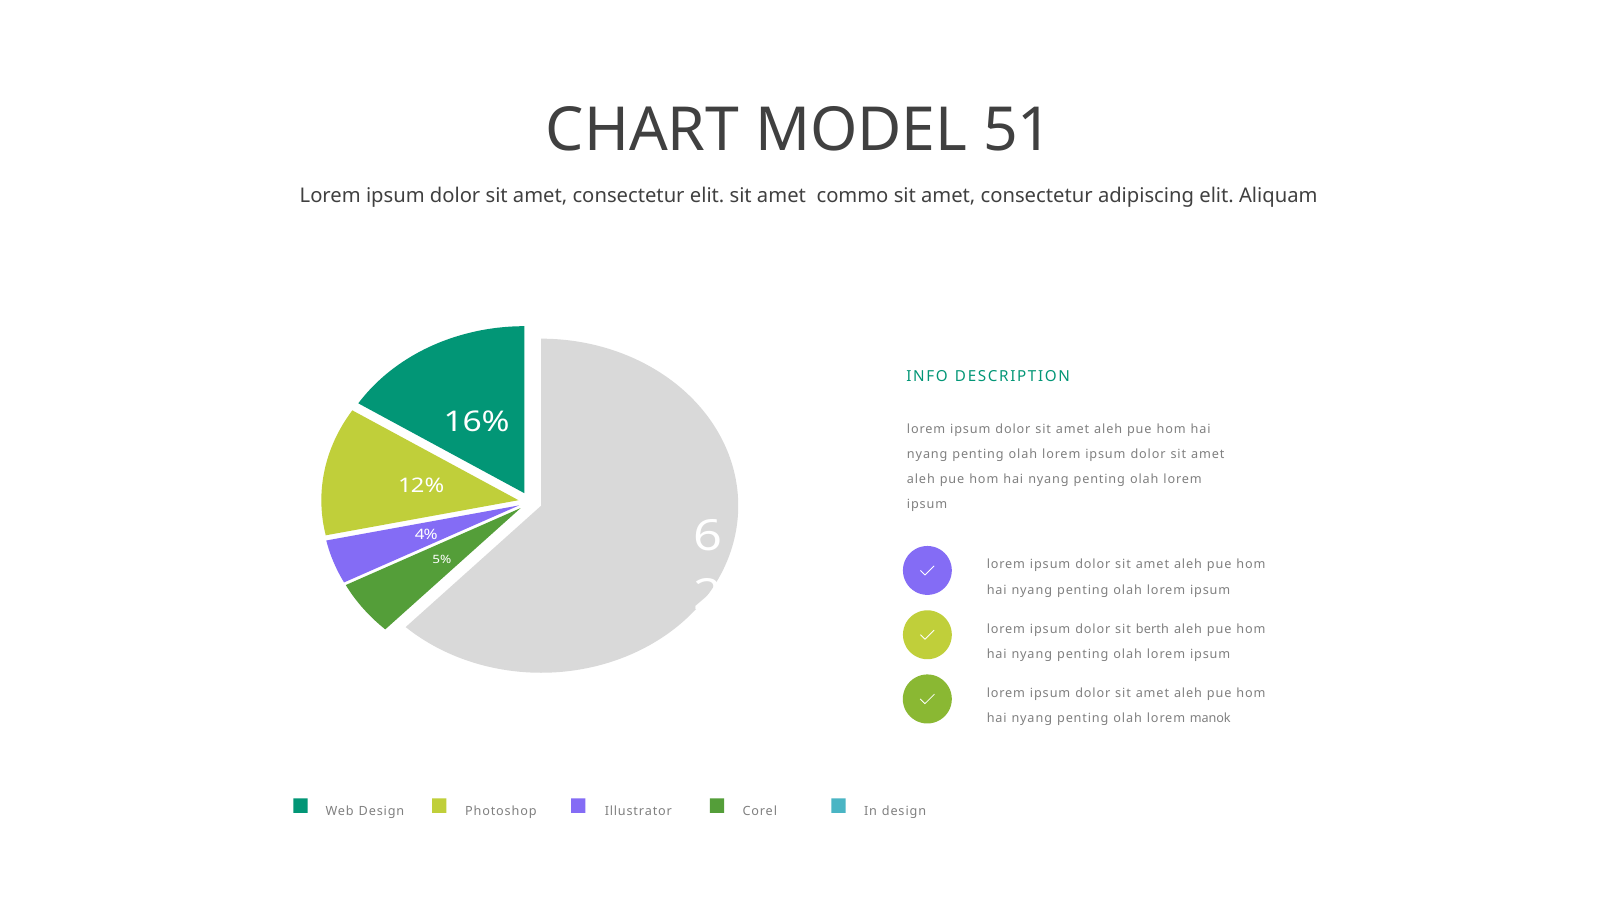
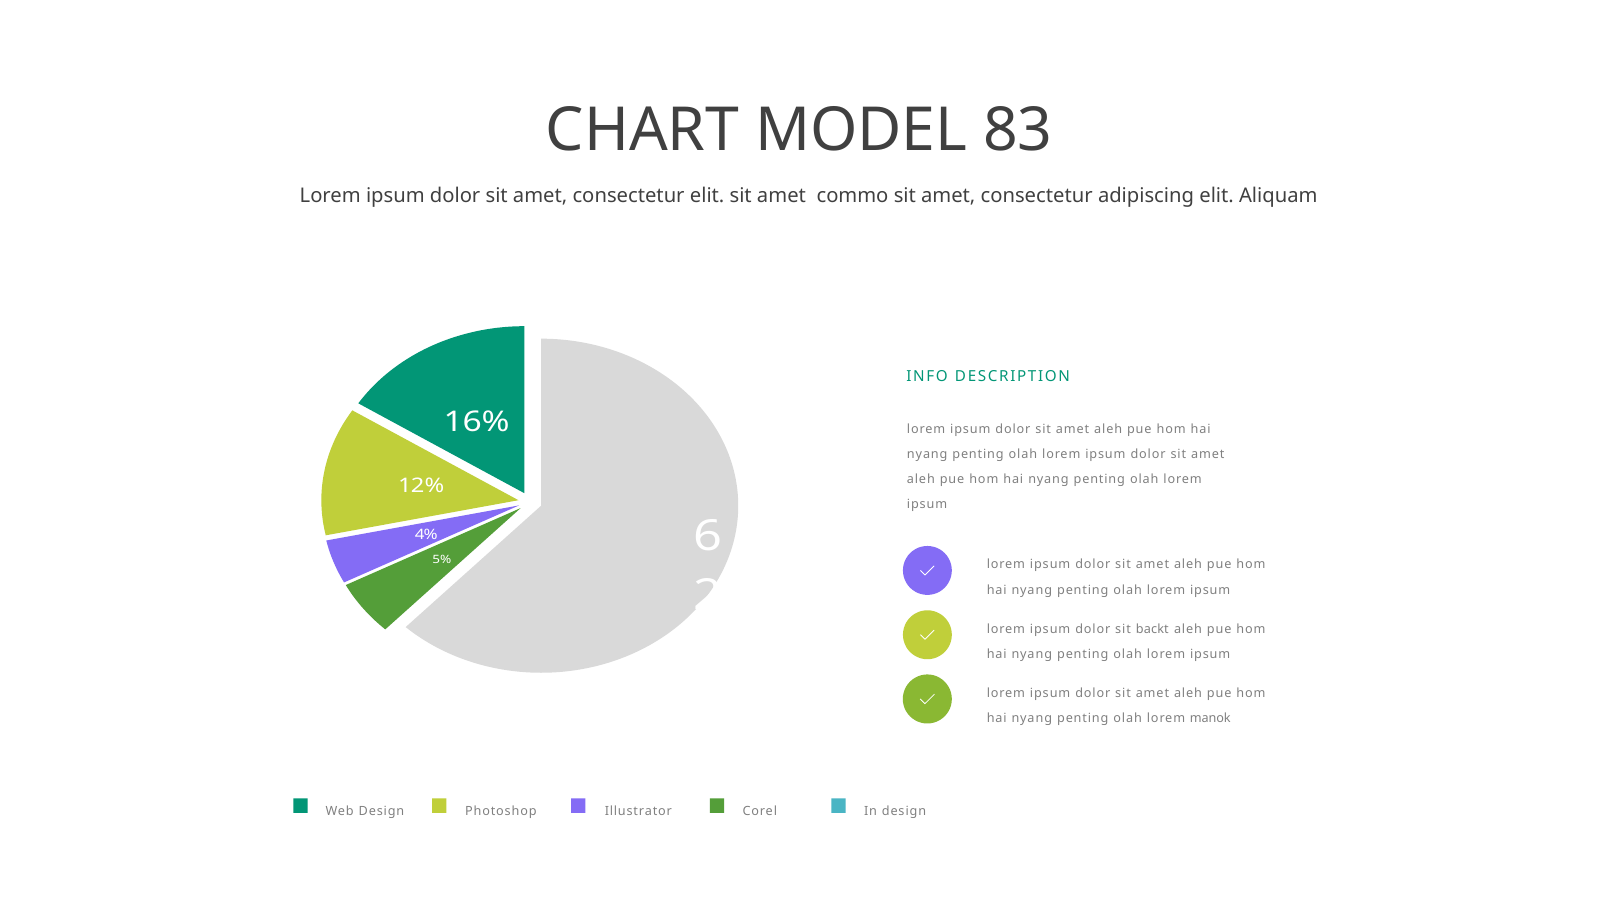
51: 51 -> 83
berth: berth -> backt
